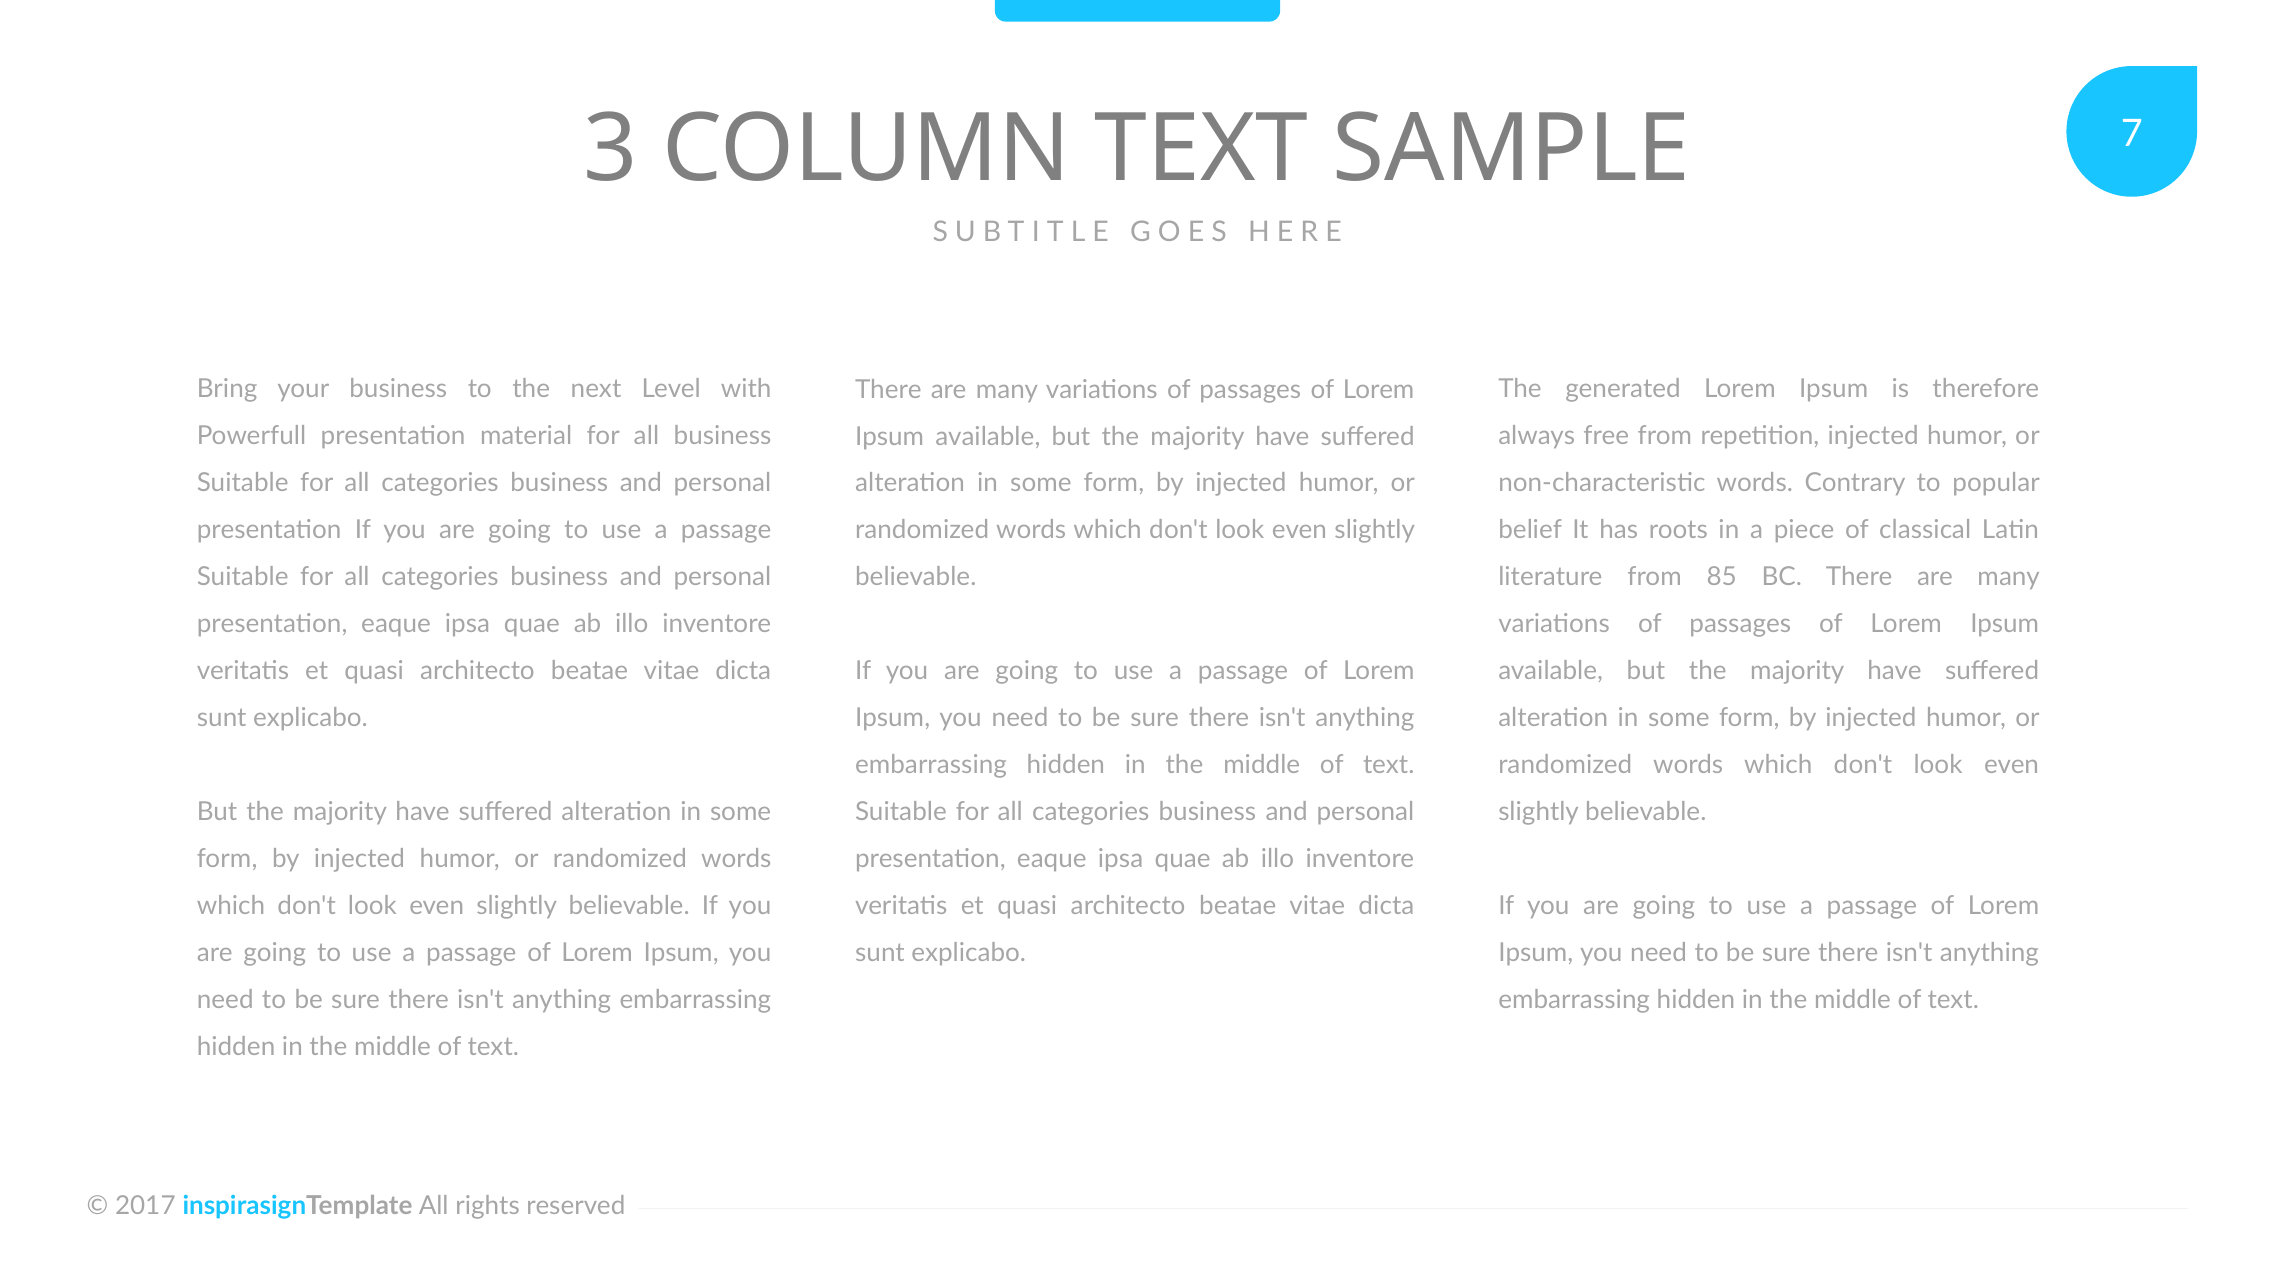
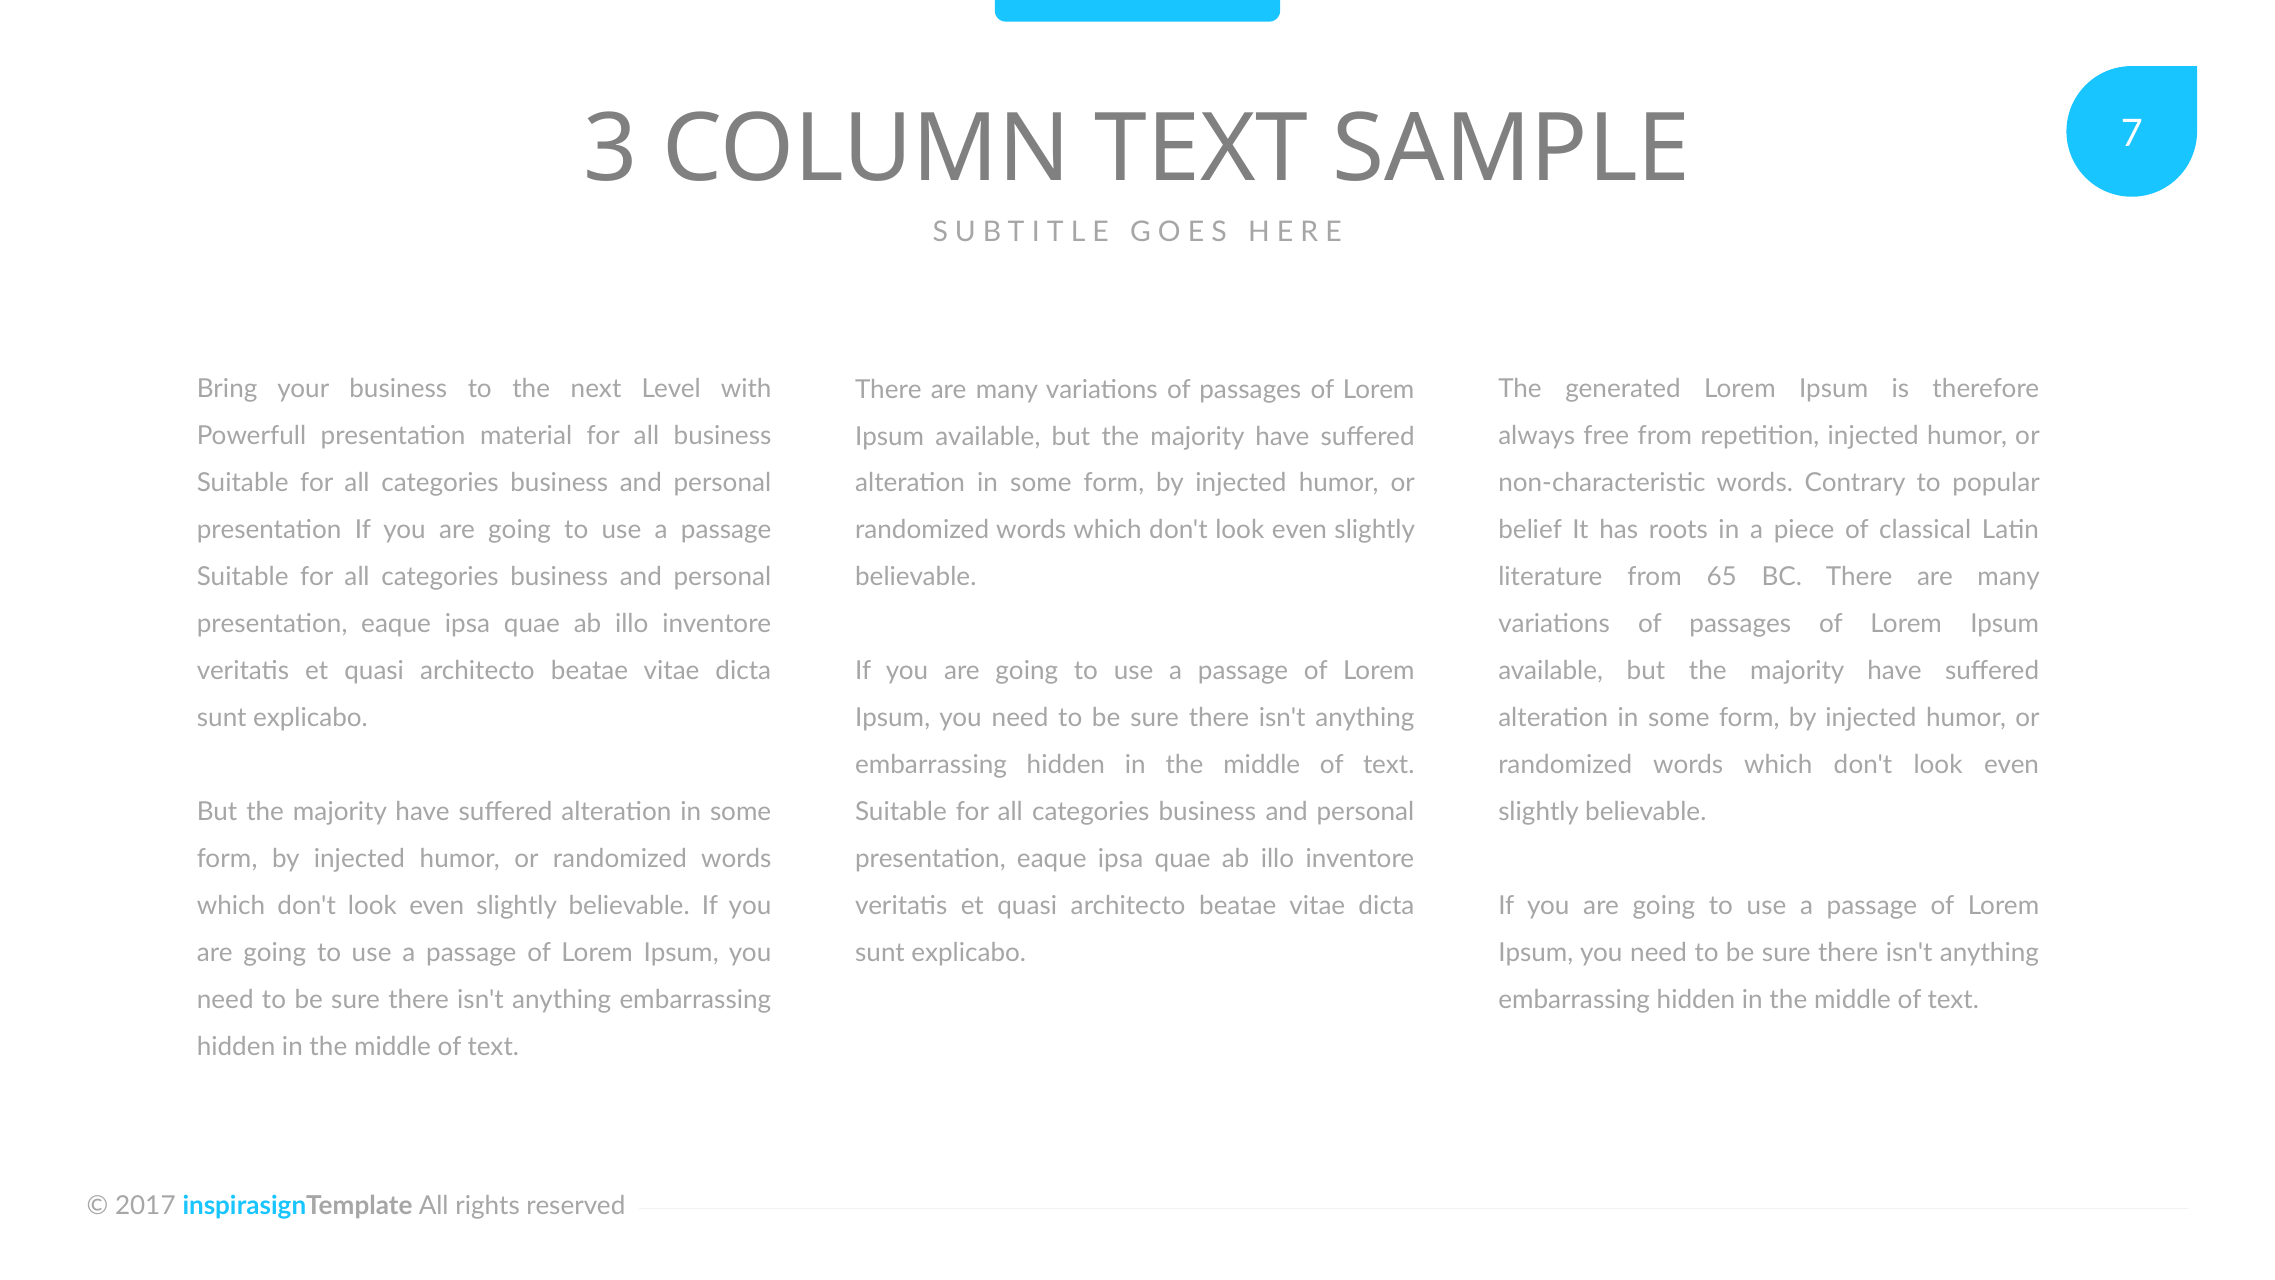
85: 85 -> 65
